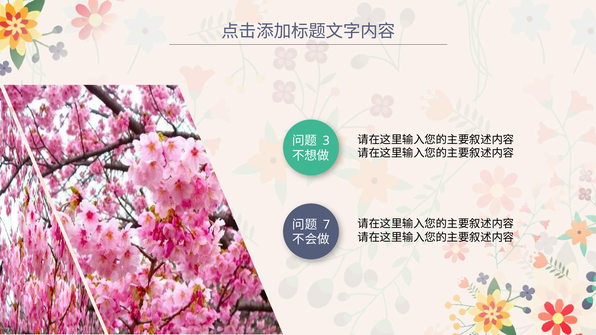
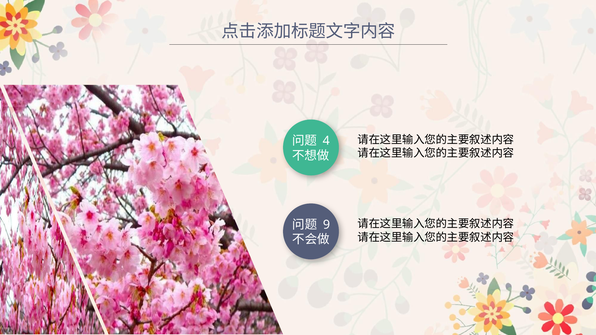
3: 3 -> 4
7: 7 -> 9
